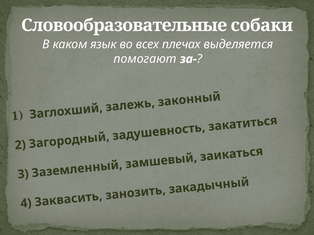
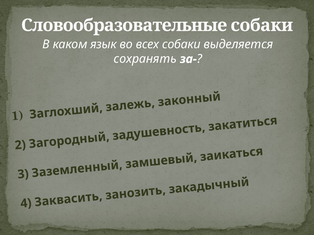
всех плечах: плечах -> собаки
помогают: помогают -> сохранять
